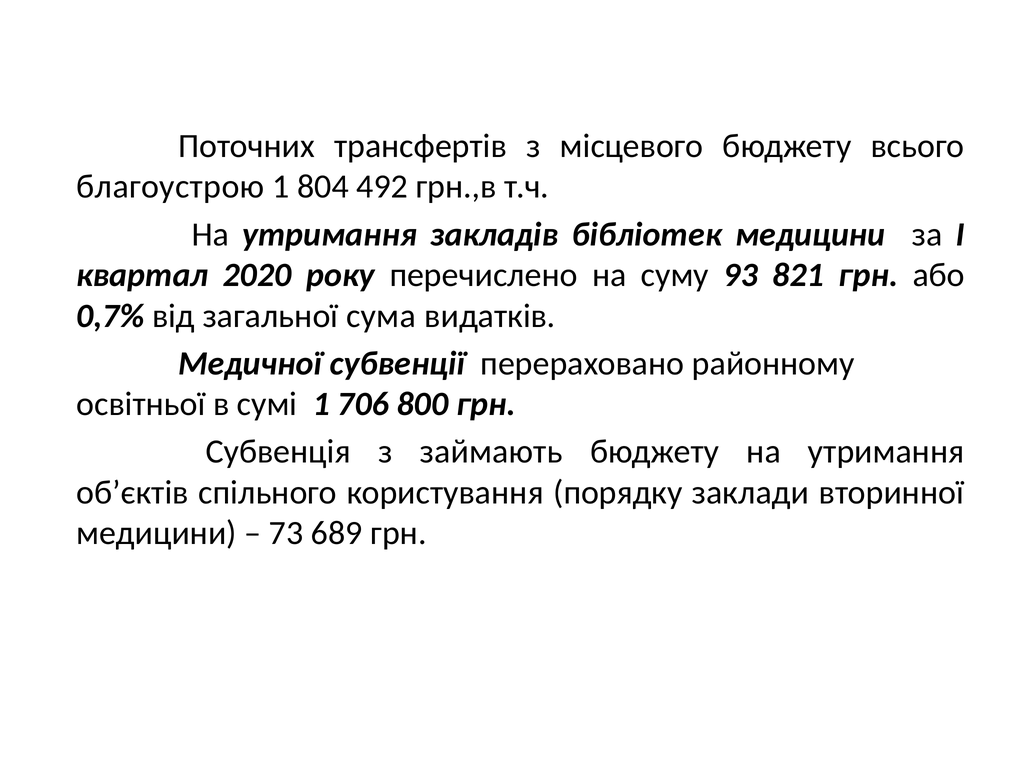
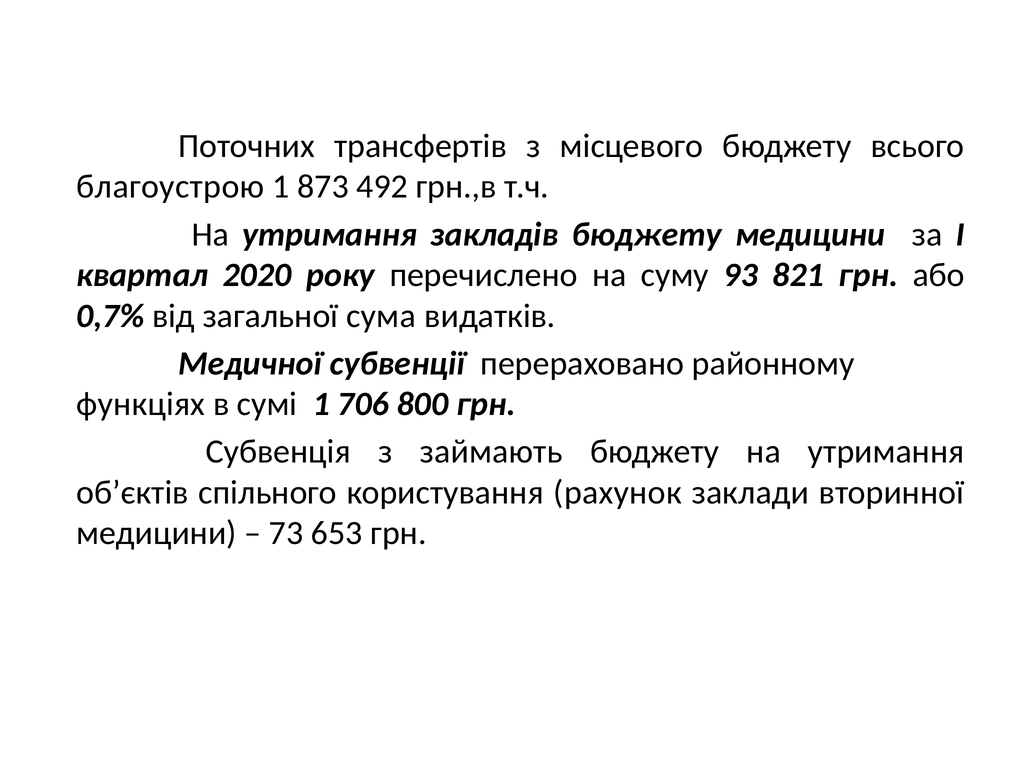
804: 804 -> 873
закладів бібліотек: бібліотек -> бюджету
освітньої: освітньої -> функціях
порядку: порядку -> рахунок
689: 689 -> 653
